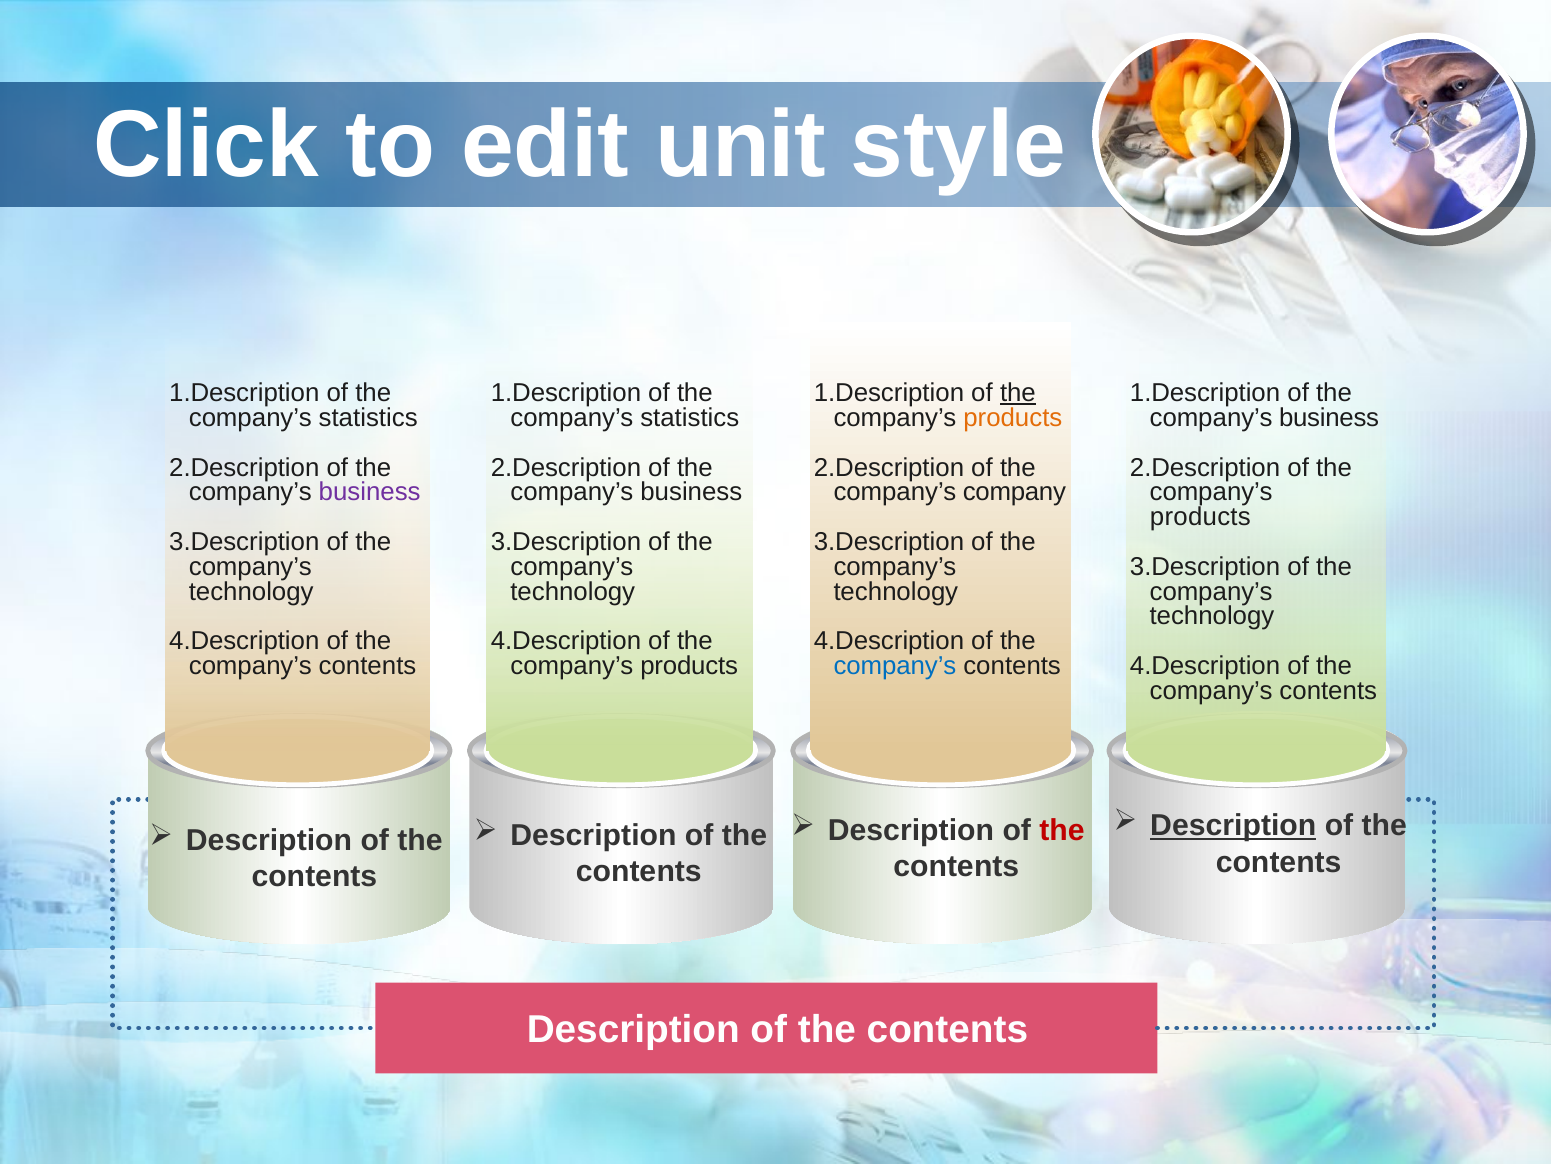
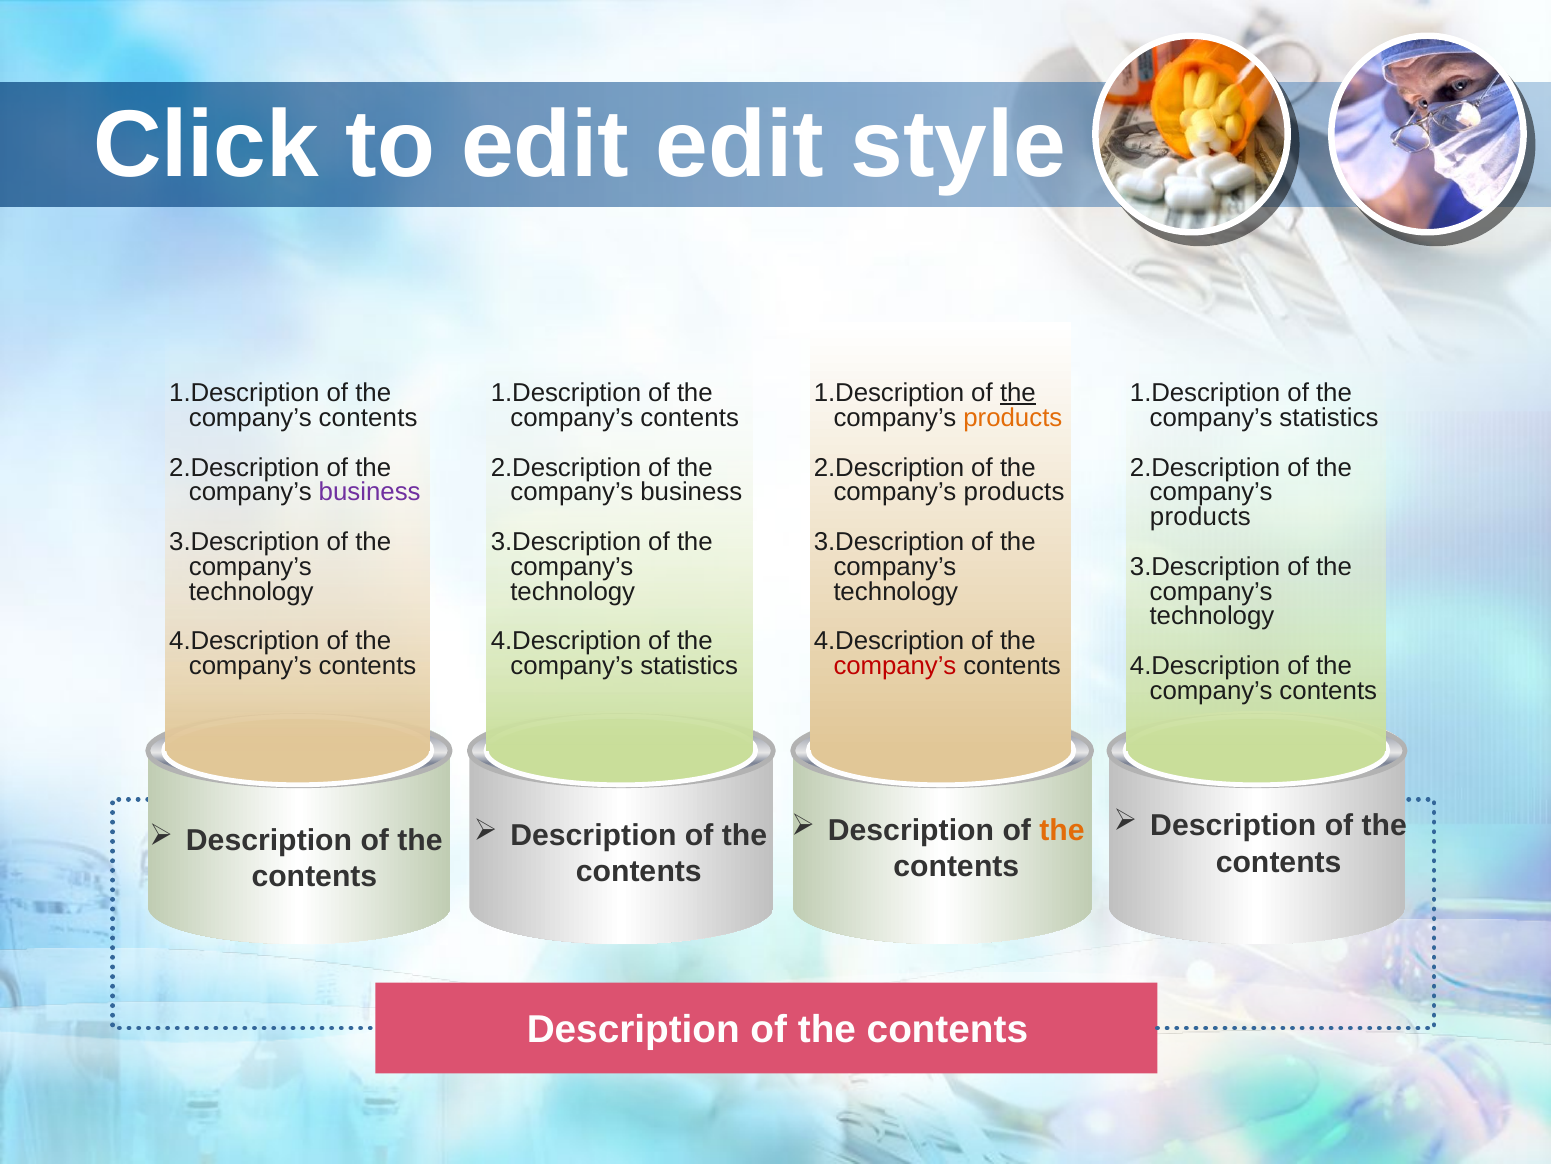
edit unit: unit -> edit
statistics at (368, 418): statistics -> contents
statistics at (690, 418): statistics -> contents
business at (1329, 418): business -> statistics
company at (1014, 492): company -> products
products at (689, 666): products -> statistics
company’s at (895, 666) colour: blue -> red
Description at (1233, 825) underline: present -> none
the at (1062, 830) colour: red -> orange
